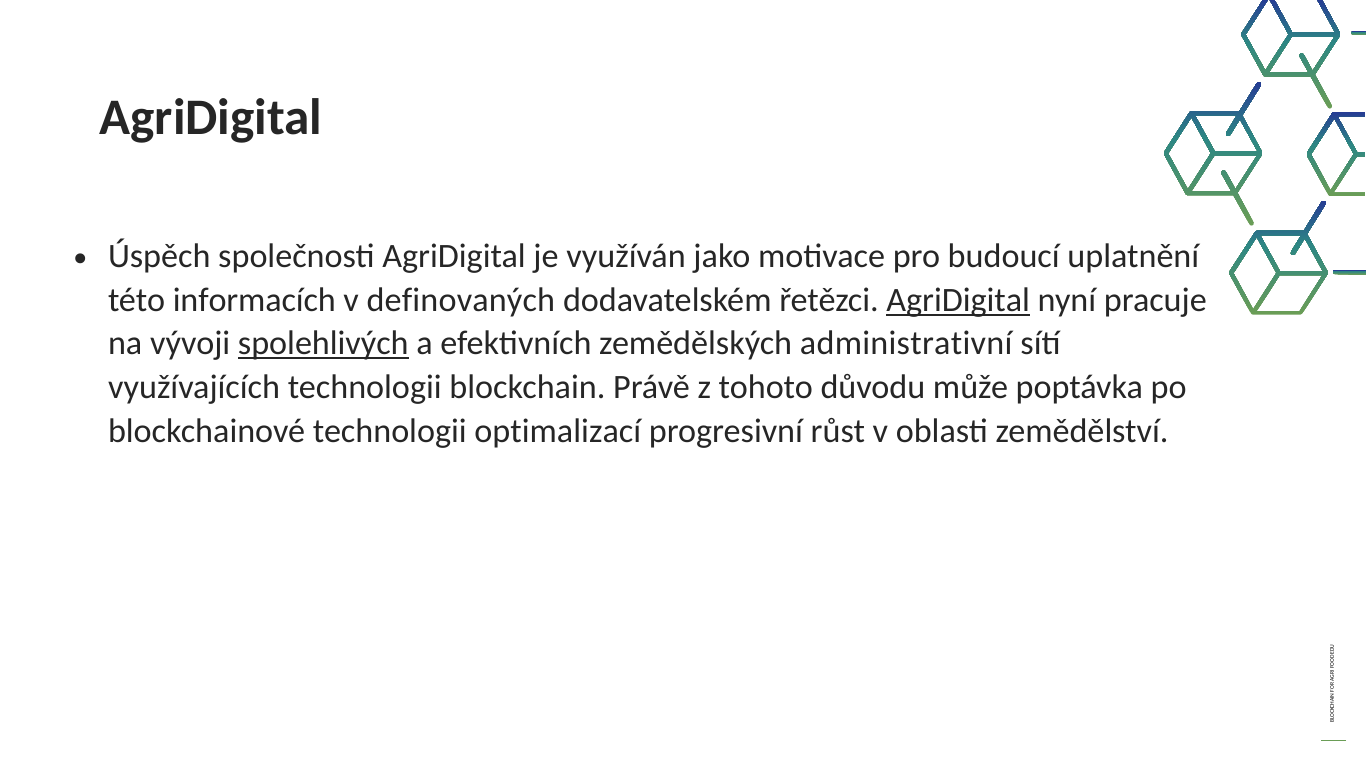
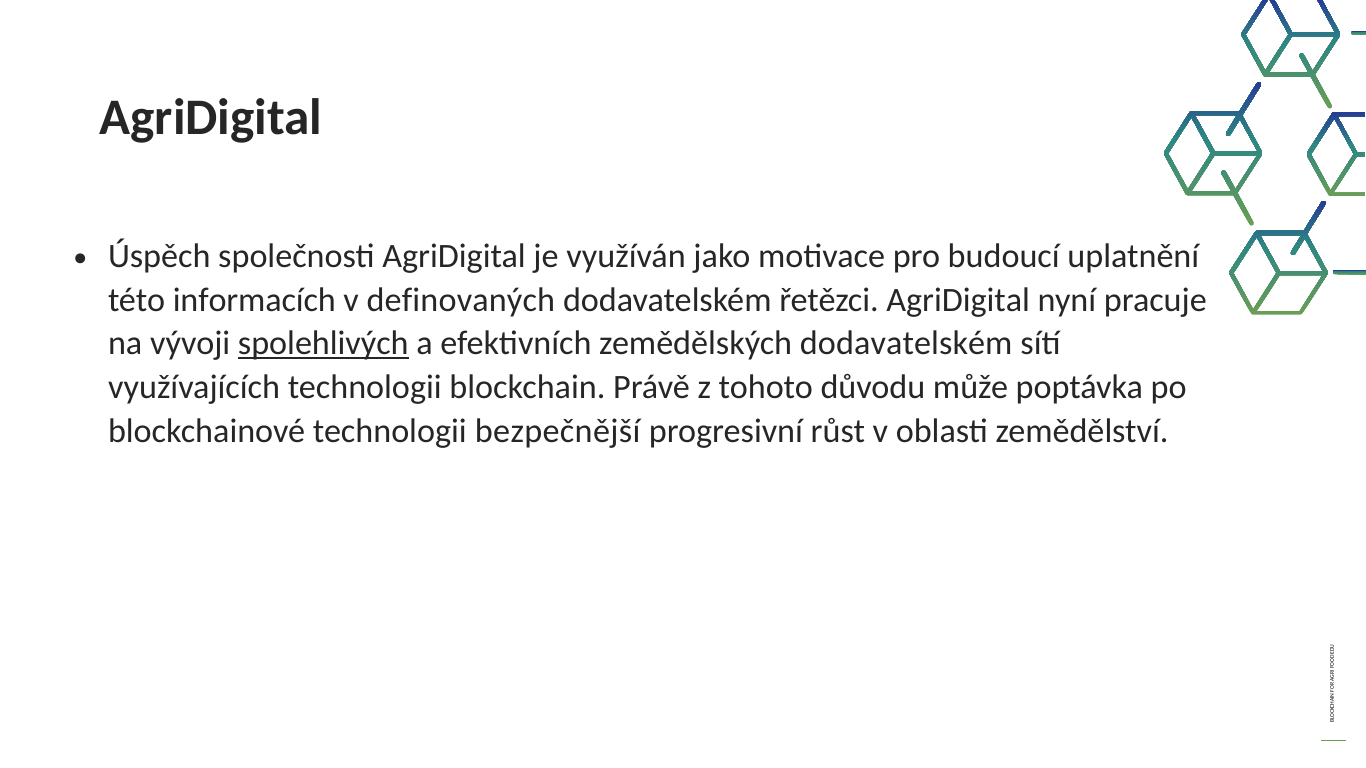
AgriDigital at (958, 300) underline: present -> none
zemědělských administrativní: administrativní -> dodavatelském
optimalizací: optimalizací -> bezpečnější
